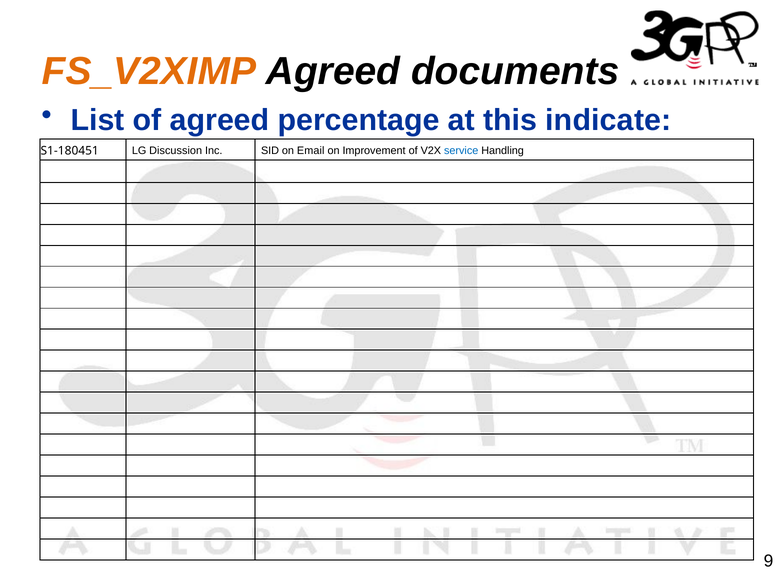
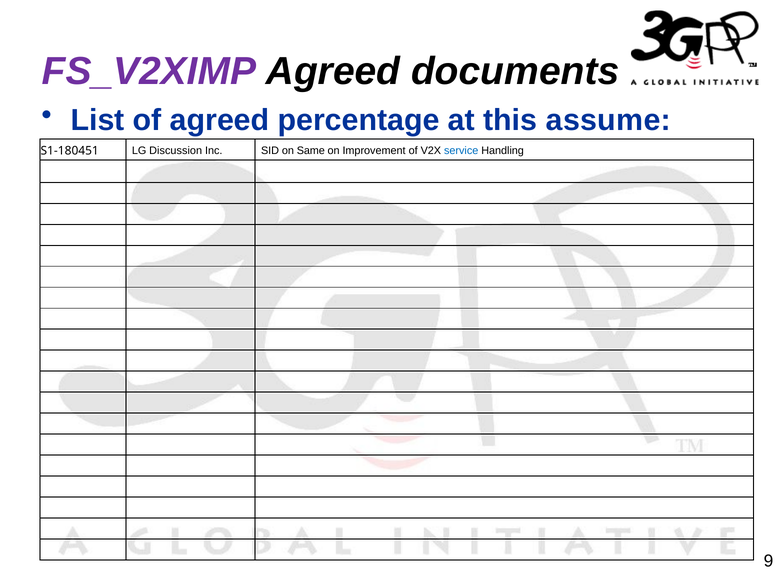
FS_V2XIMP colour: orange -> purple
indicate: indicate -> assume
Email: Email -> Same
